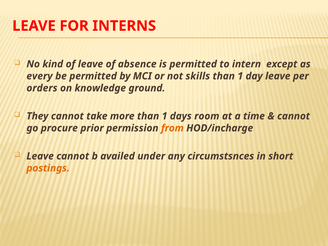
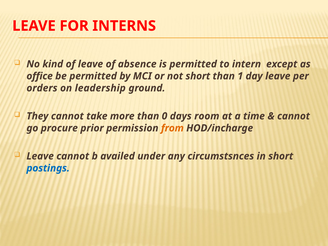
every: every -> office
not skills: skills -> short
knowledge: knowledge -> leadership
more than 1: 1 -> 0
postings colour: orange -> blue
